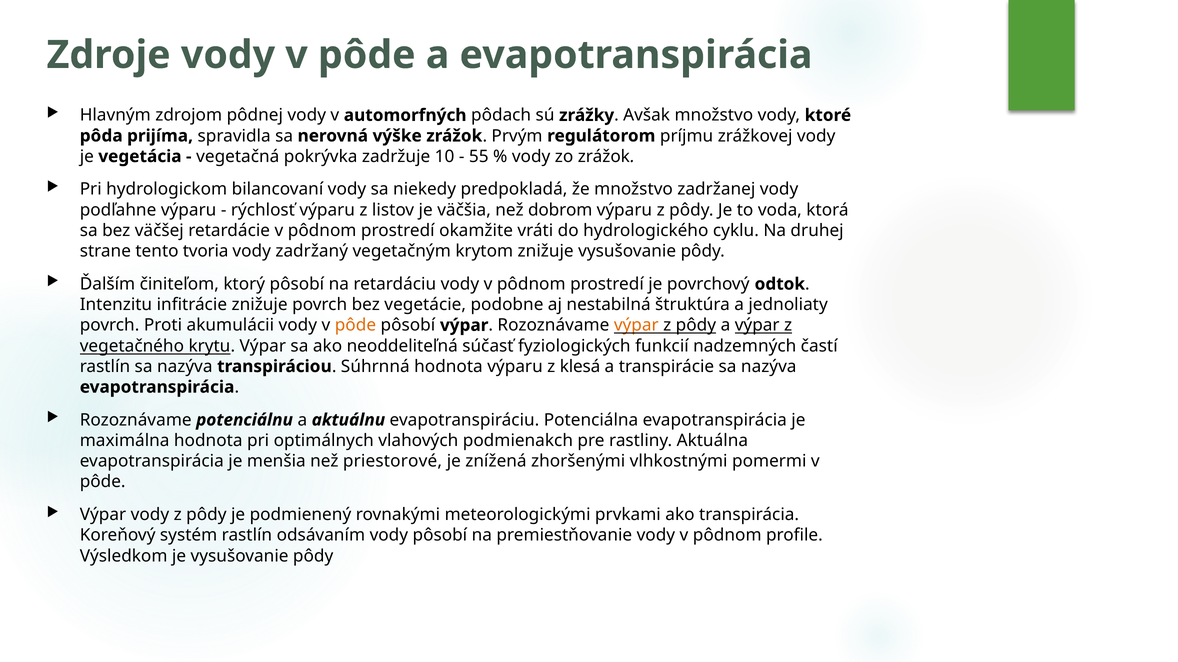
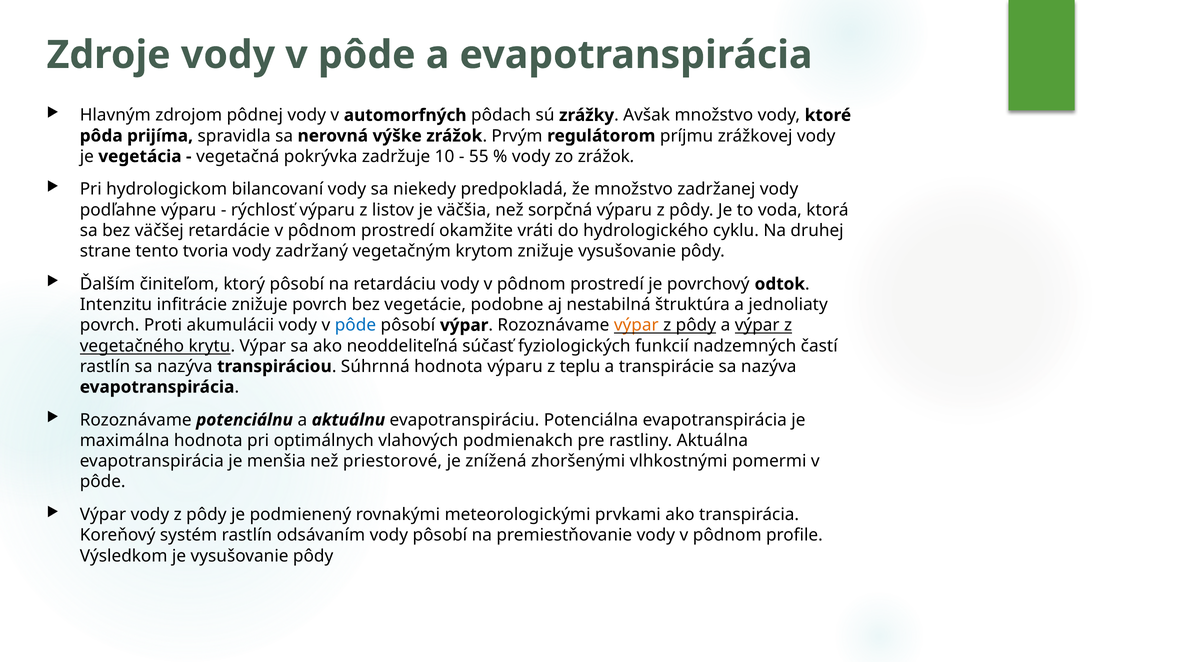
dobrom: dobrom -> sorpčná
pôde at (355, 326) colour: orange -> blue
klesá: klesá -> teplu
